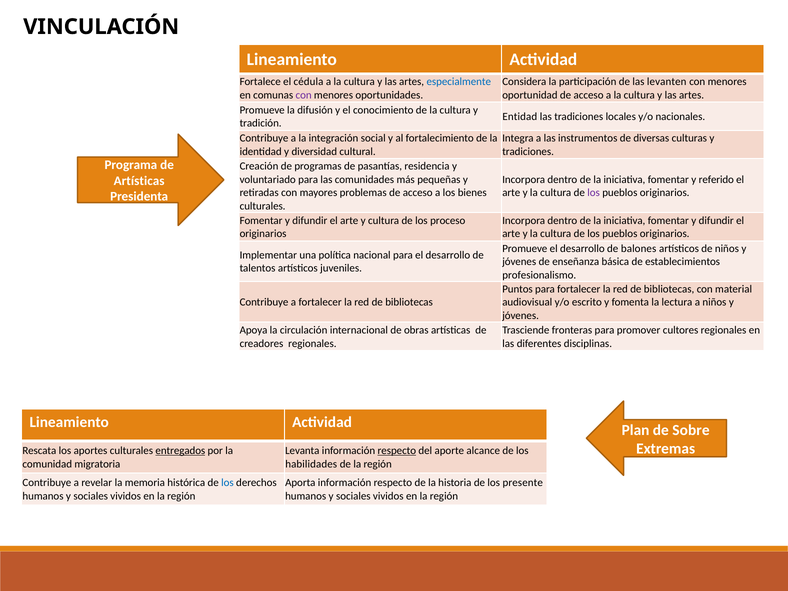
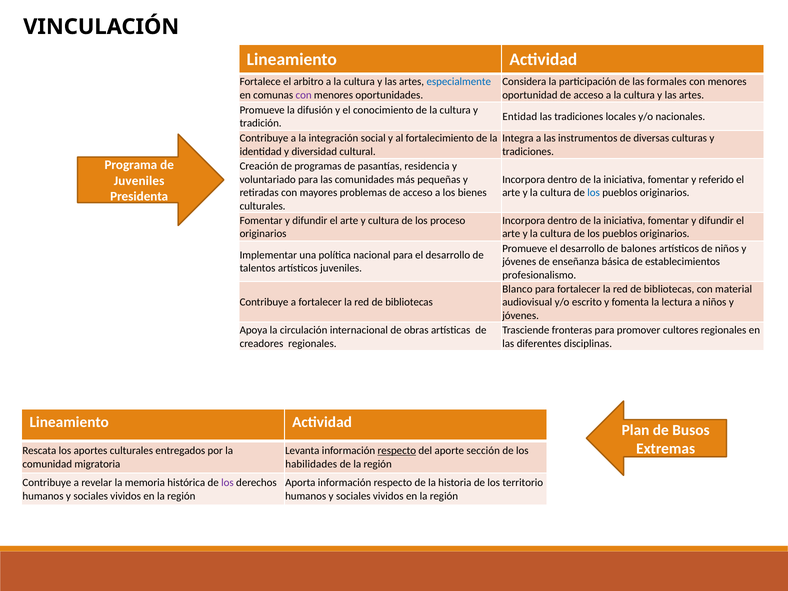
cédula: cédula -> arbitro
levanten: levanten -> formales
Artísticas at (139, 181): Artísticas -> Juveniles
los at (594, 193) colour: purple -> blue
Puntos: Puntos -> Blanco
Sobre: Sobre -> Busos
entregados underline: present -> none
alcance: alcance -> sección
los at (227, 483) colour: blue -> purple
presente: presente -> territorio
